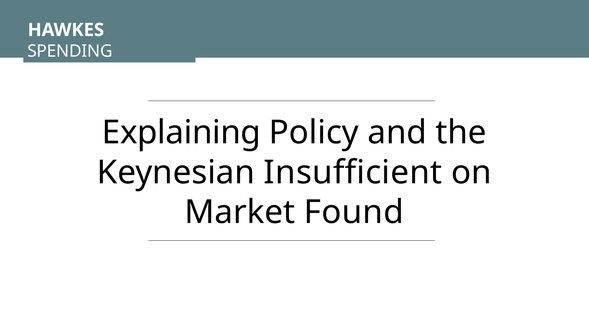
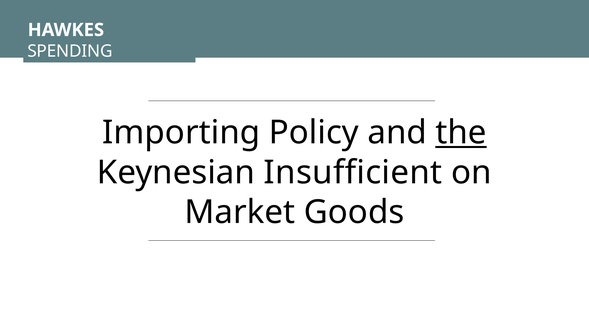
Explaining: Explaining -> Importing
the underline: none -> present
Found: Found -> Goods
